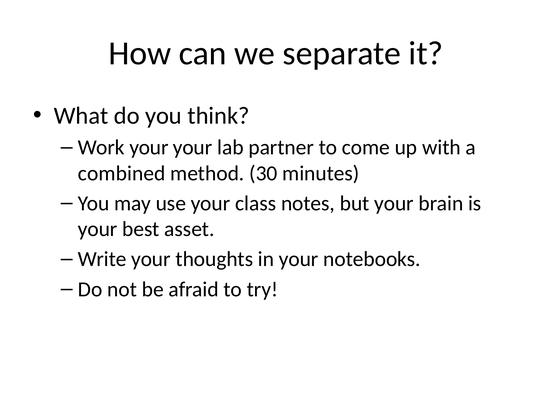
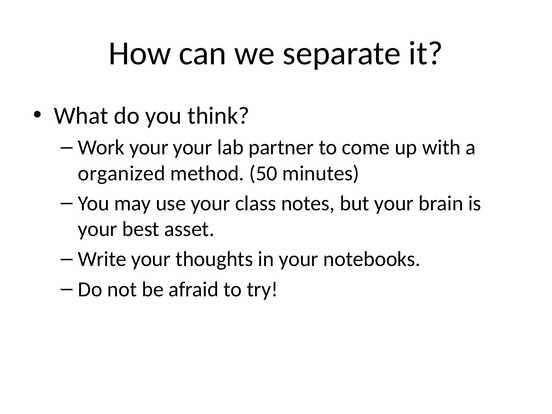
combined: combined -> organized
30: 30 -> 50
